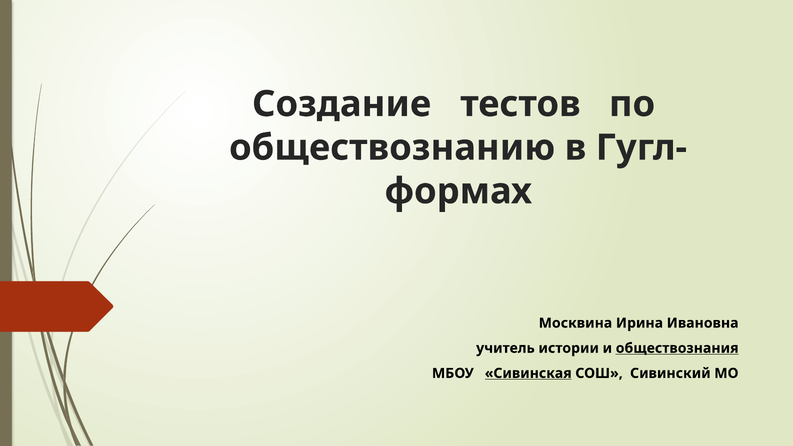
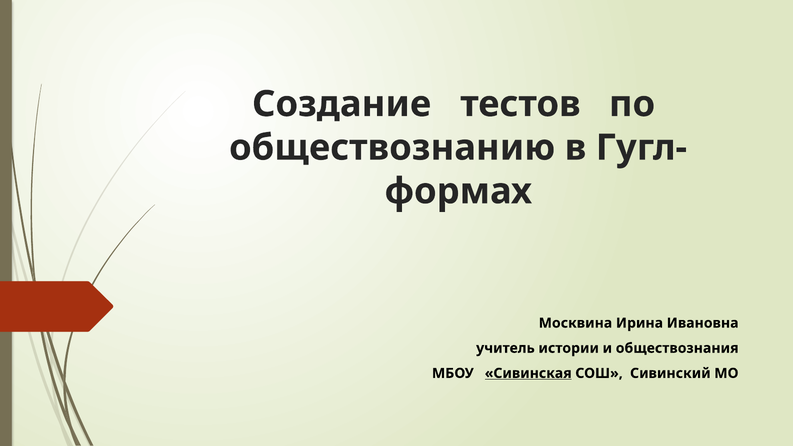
обществознания underline: present -> none
